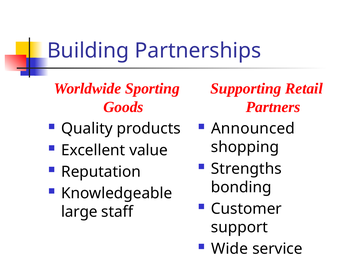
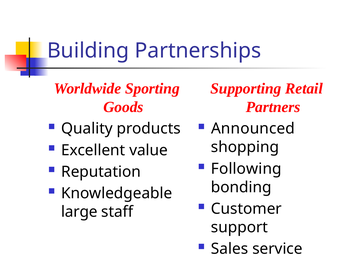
Strengths: Strengths -> Following
Wide: Wide -> Sales
